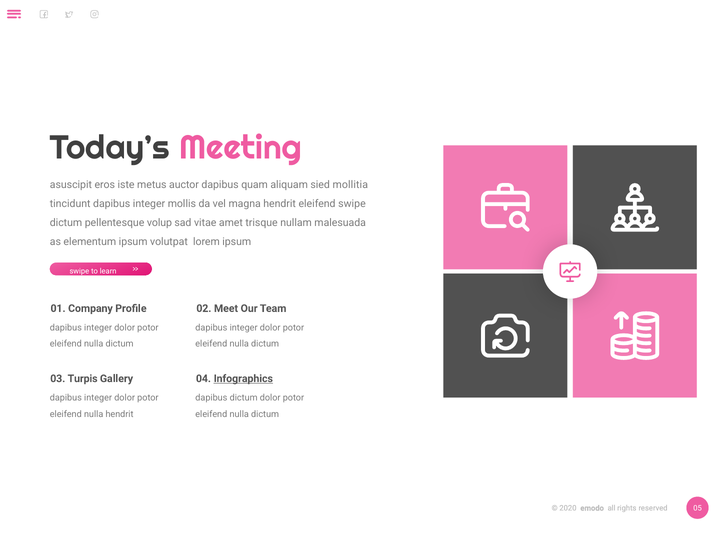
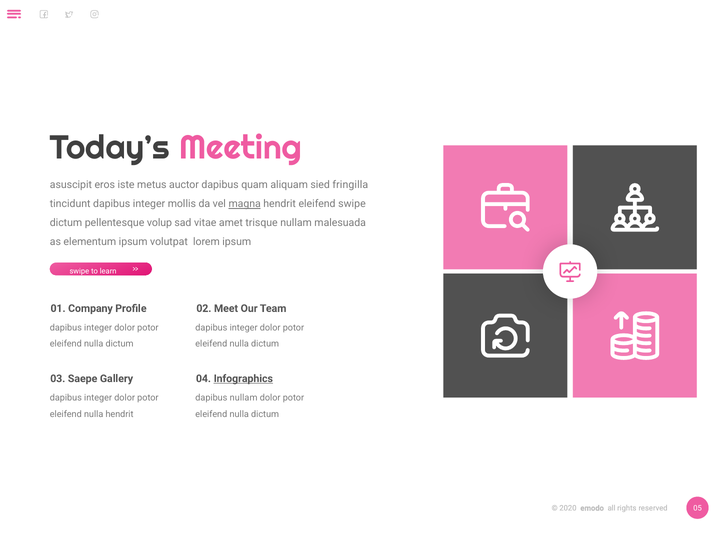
mollitia: mollitia -> fringilla
magna underline: none -> present
Turpis: Turpis -> Saepe
dapibus dictum: dictum -> nullam
